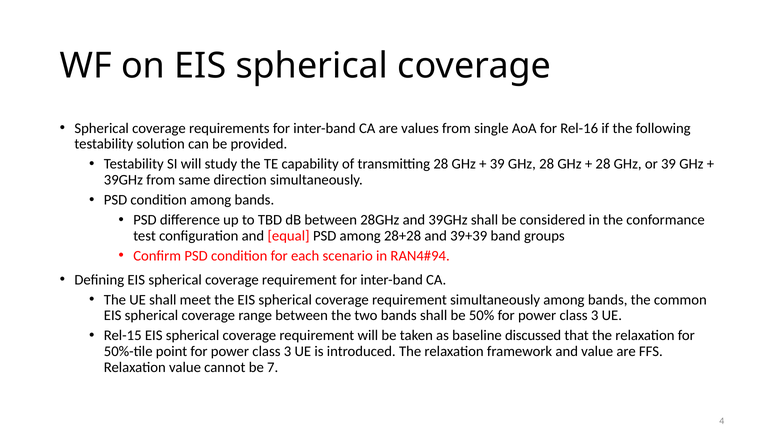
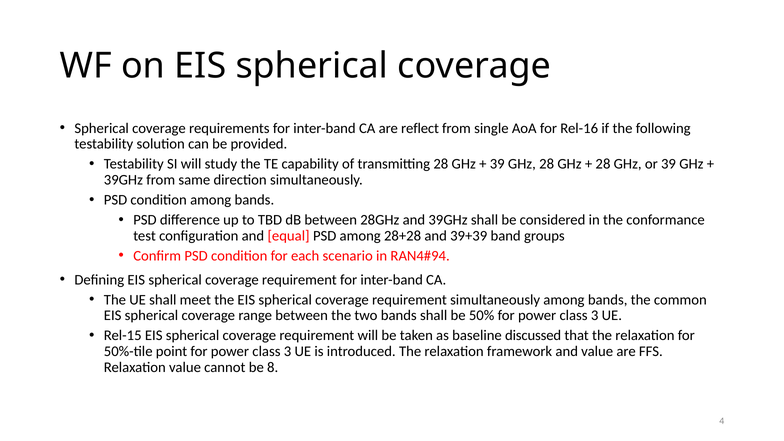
values: values -> reflect
7: 7 -> 8
